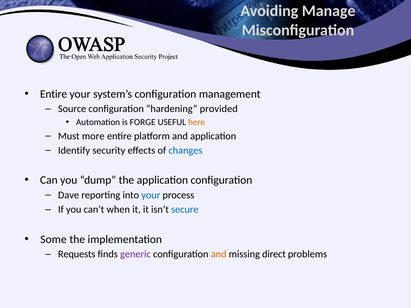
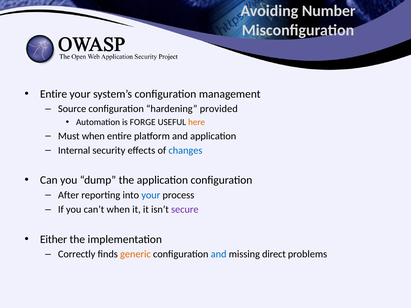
Manage: Manage -> Number
Must more: more -> when
Identify: Identify -> Internal
Dave: Dave -> After
secure colour: blue -> purple
Some: Some -> Either
Requests: Requests -> Correctly
generic colour: purple -> orange
and at (219, 254) colour: orange -> blue
